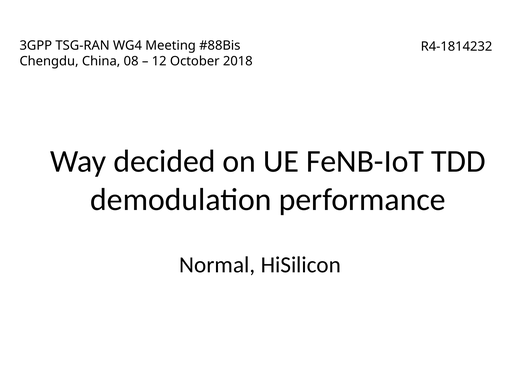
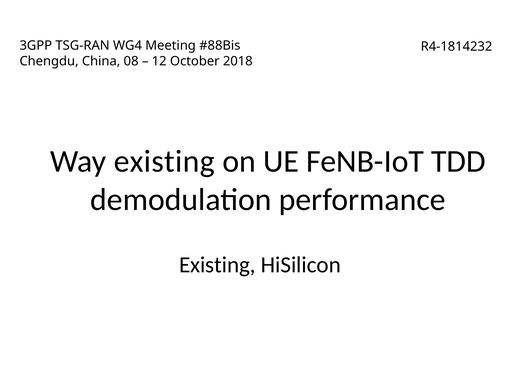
Way decided: decided -> existing
Normal at (217, 265): Normal -> Existing
